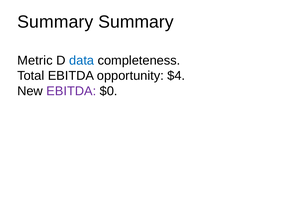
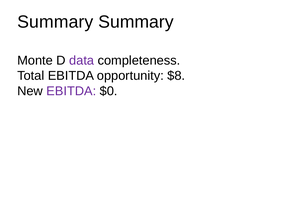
Metric: Metric -> Monte
data colour: blue -> purple
$4: $4 -> $8
